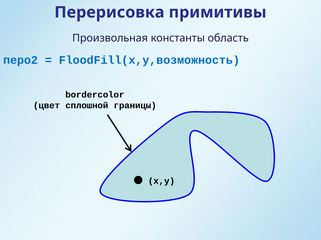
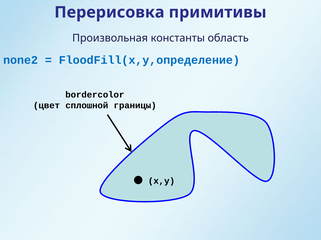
перо2: перо2 -> none2
FloodFill(x,y,возможность: FloodFill(x,y,возможность -> FloodFill(x,y,определение
